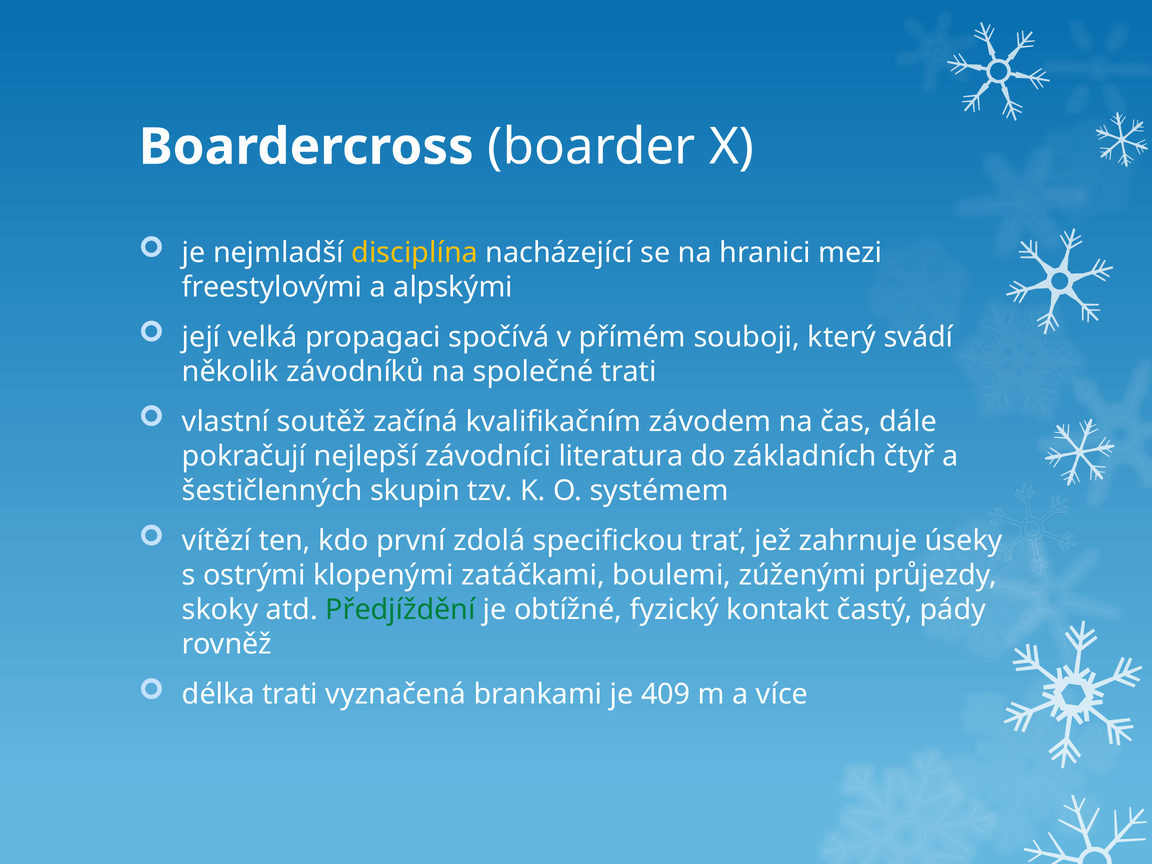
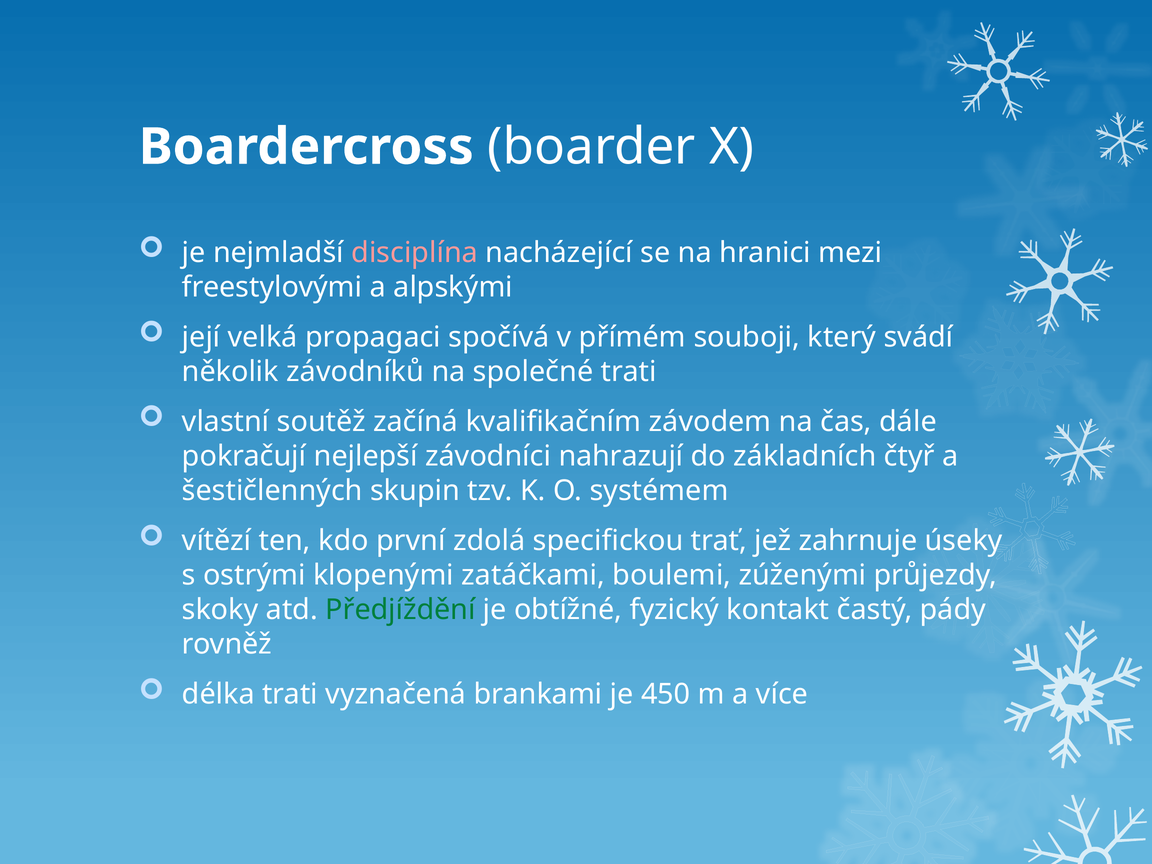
disciplína colour: yellow -> pink
literatura: literatura -> nahrazují
409: 409 -> 450
